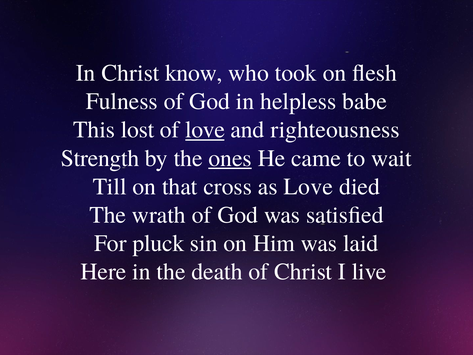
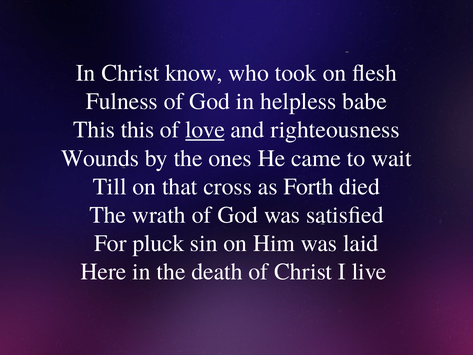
This lost: lost -> this
Strength: Strength -> Wounds
ones underline: present -> none
as Love: Love -> Forth
